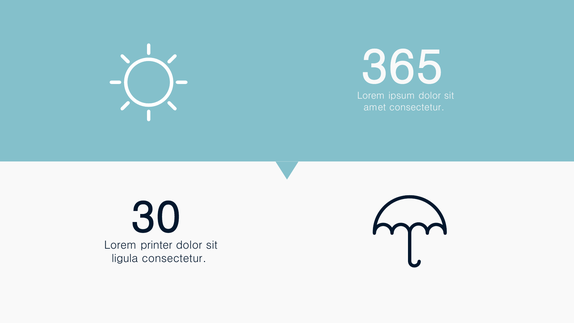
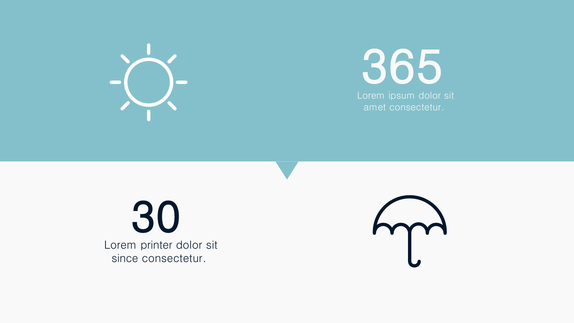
ligula: ligula -> since
